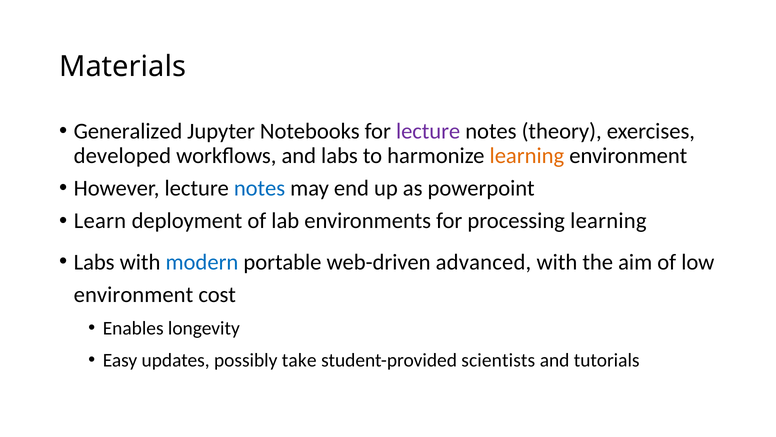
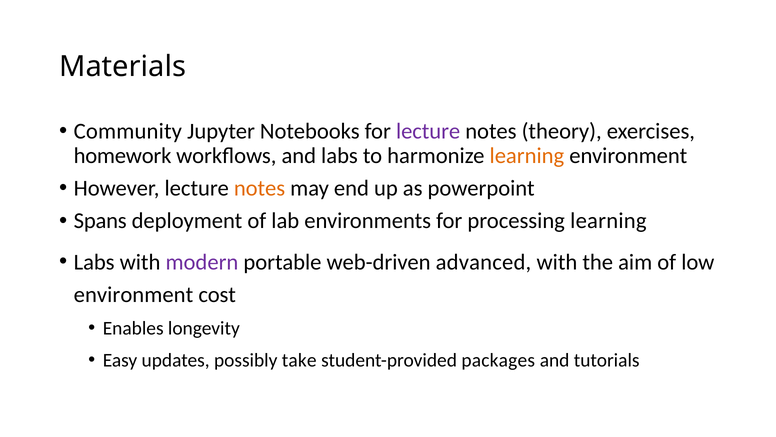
Generalized: Generalized -> Community
developed: developed -> homework
notes at (260, 188) colour: blue -> orange
Learn: Learn -> Spans
modern colour: blue -> purple
scientists: scientists -> packages
